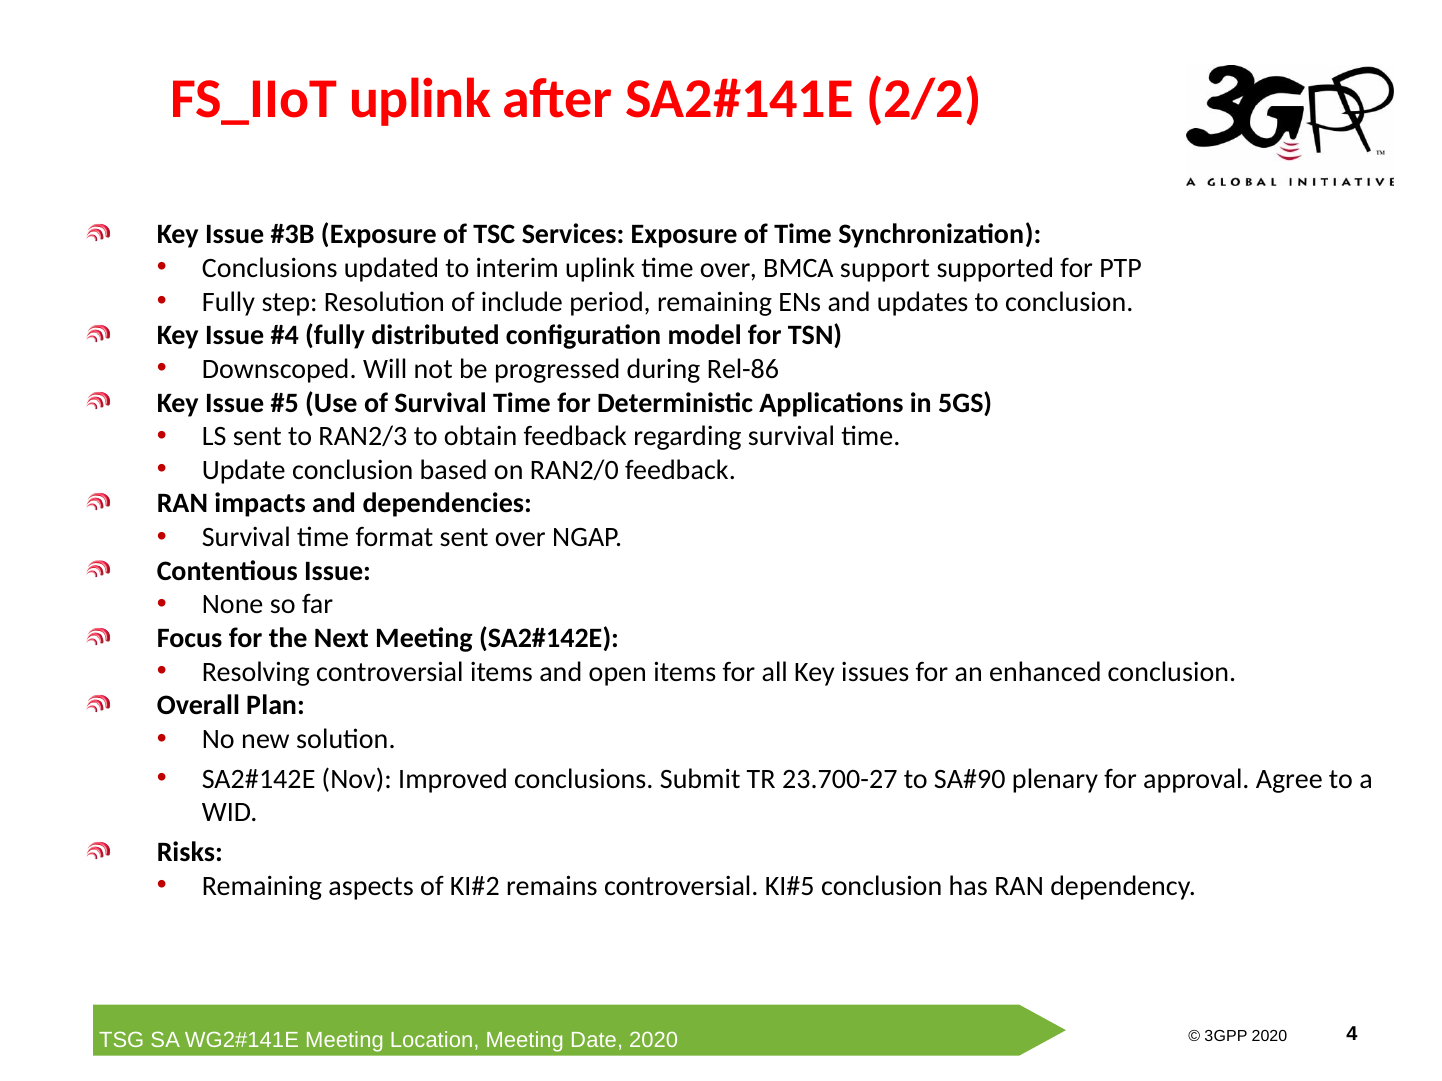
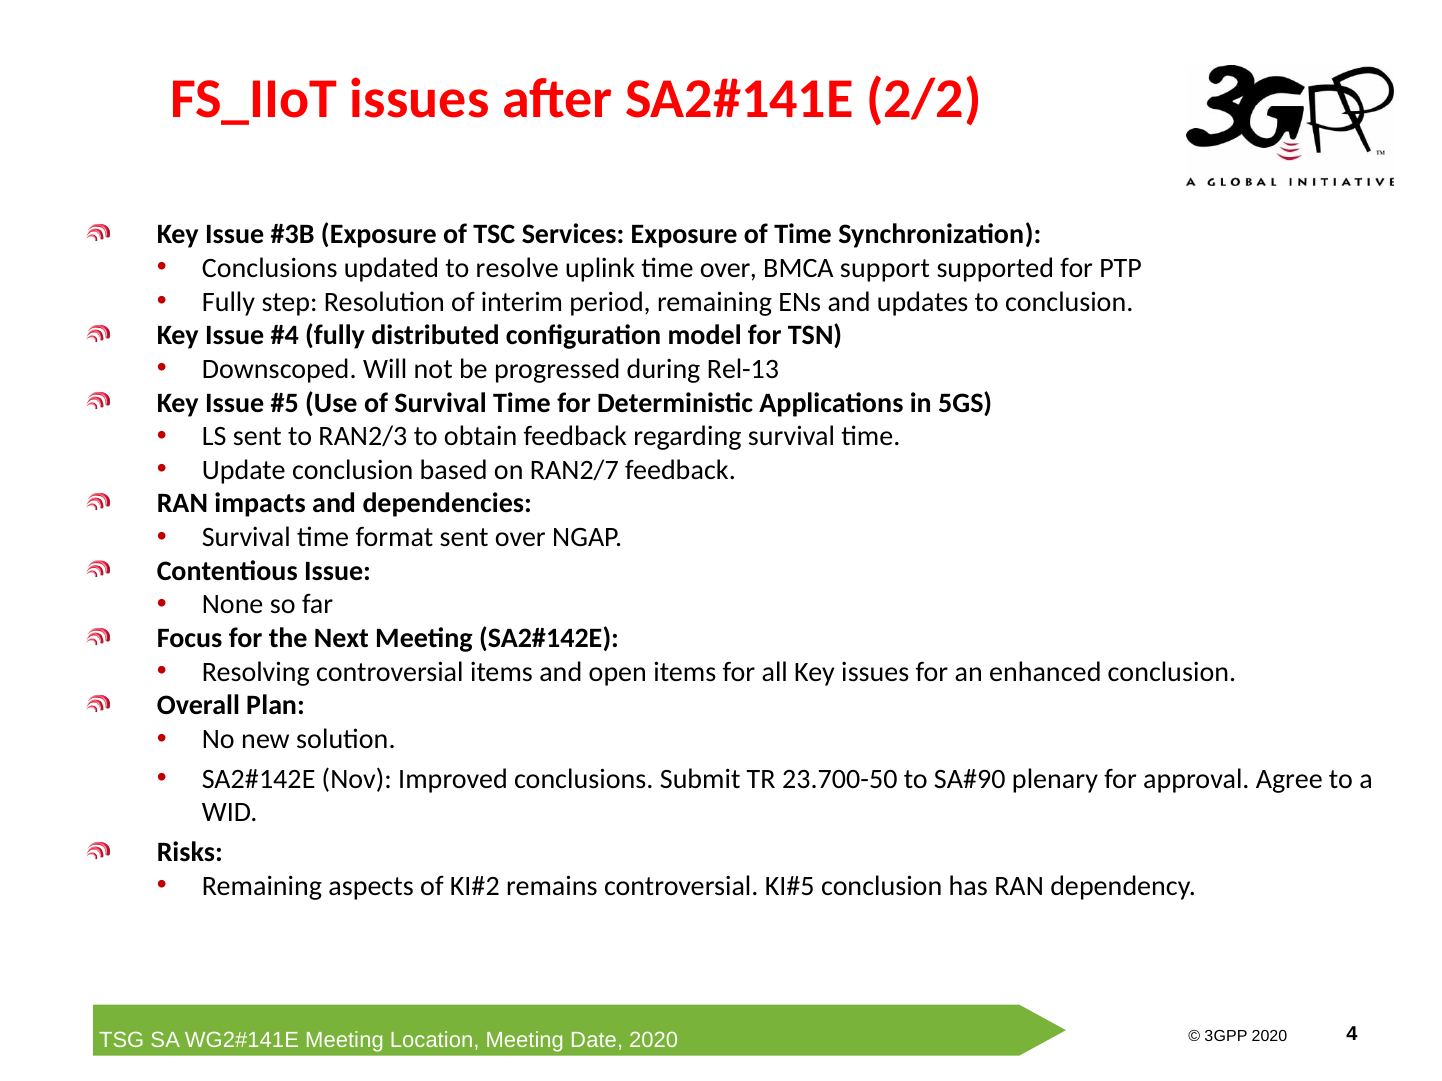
FS_IIoT uplink: uplink -> issues
interim: interim -> resolve
include: include -> interim
Rel-86: Rel-86 -> Rel-13
RAN2/0: RAN2/0 -> RAN2/7
23.700-27: 23.700-27 -> 23.700-50
